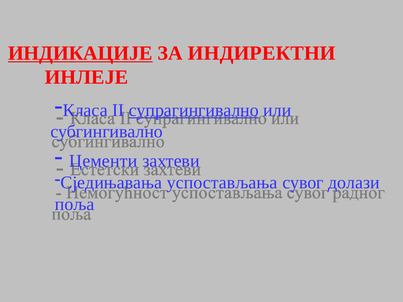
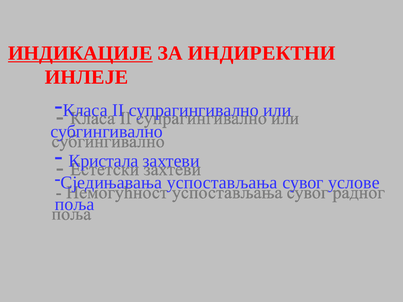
супрагингивално underline: present -> none
Цементи: Цементи -> Кристала
долази: долази -> услове
